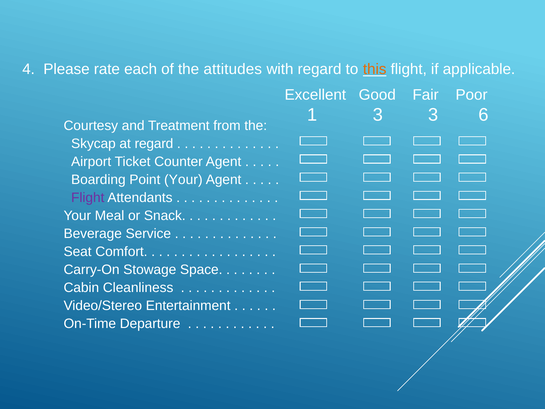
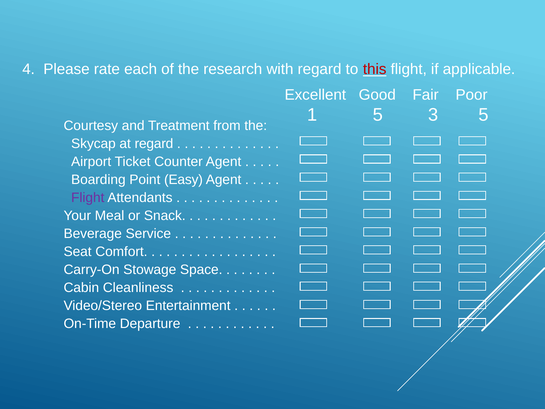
attitudes: attitudes -> research
this colour: orange -> red
1 3: 3 -> 5
3 6: 6 -> 5
Point Your: Your -> Easy
